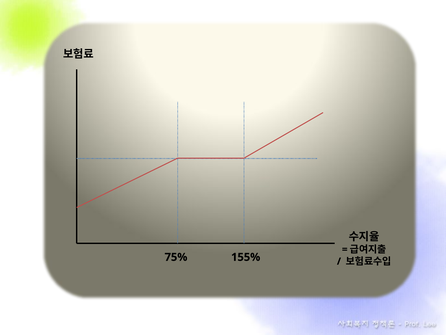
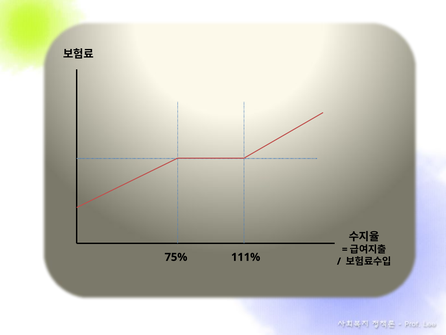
155%: 155% -> 111%
